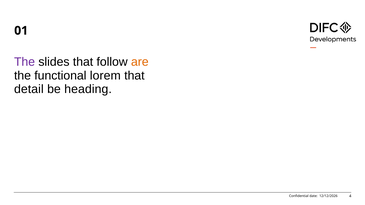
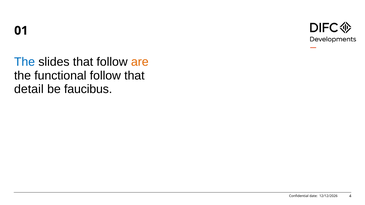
The at (25, 62) colour: purple -> blue
functional lorem: lorem -> follow
heading: heading -> faucibus
